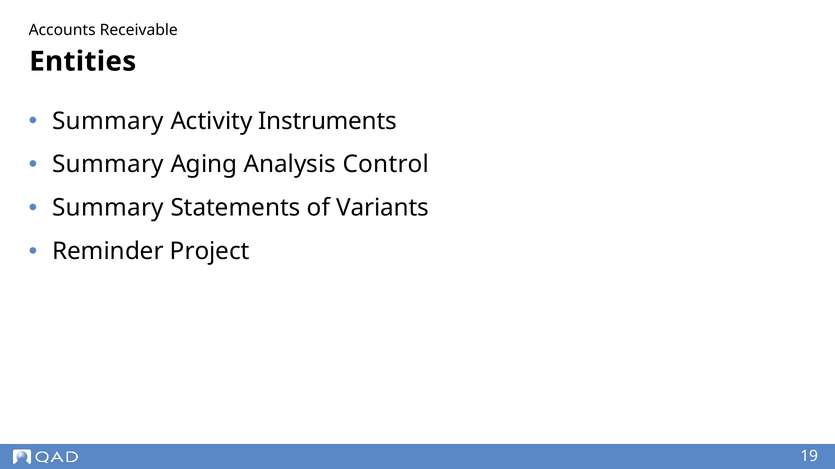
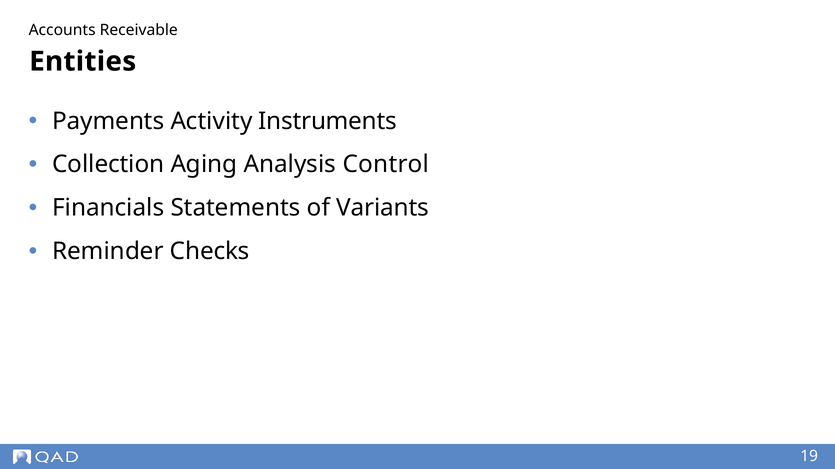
Summary at (108, 121): Summary -> Payments
Summary at (108, 165): Summary -> Collection
Summary at (108, 208): Summary -> Financials
Project: Project -> Checks
